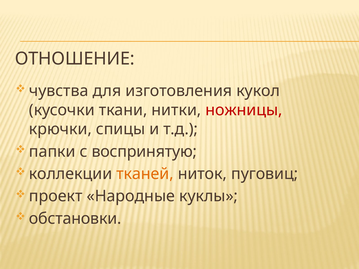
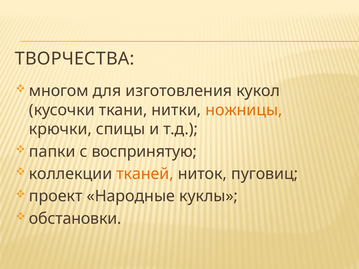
ОТНОШЕНИЕ: ОТНОШЕНИЕ -> ТВОРЧЕСТВА
чувства: чувства -> многом
ножницы colour: red -> orange
